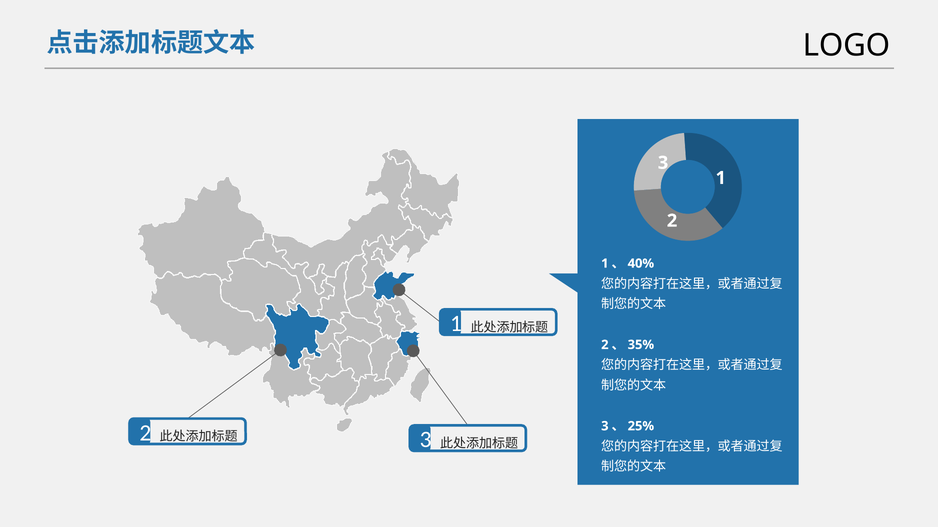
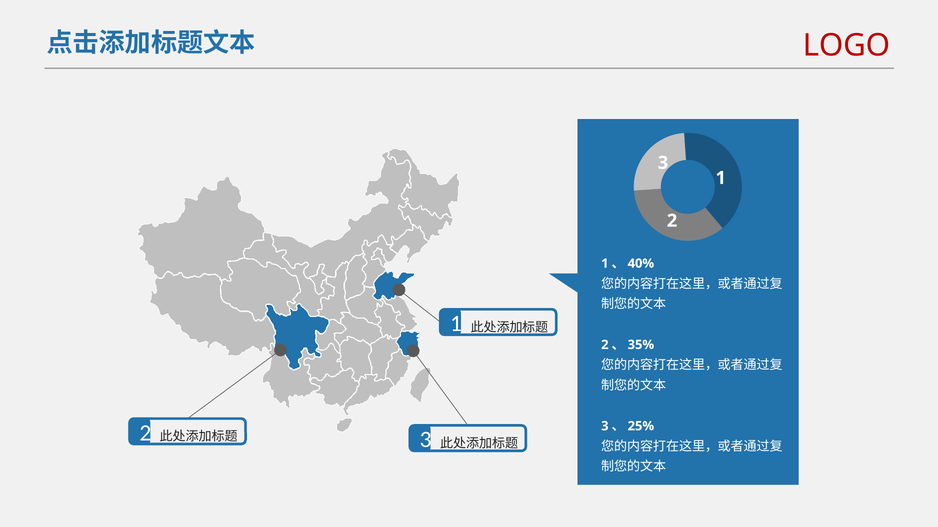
LOGO colour: black -> red
